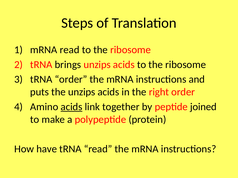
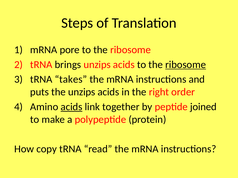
mRNA read: read -> pore
ribosome at (186, 65) underline: none -> present
tRNA order: order -> takes
have: have -> copy
